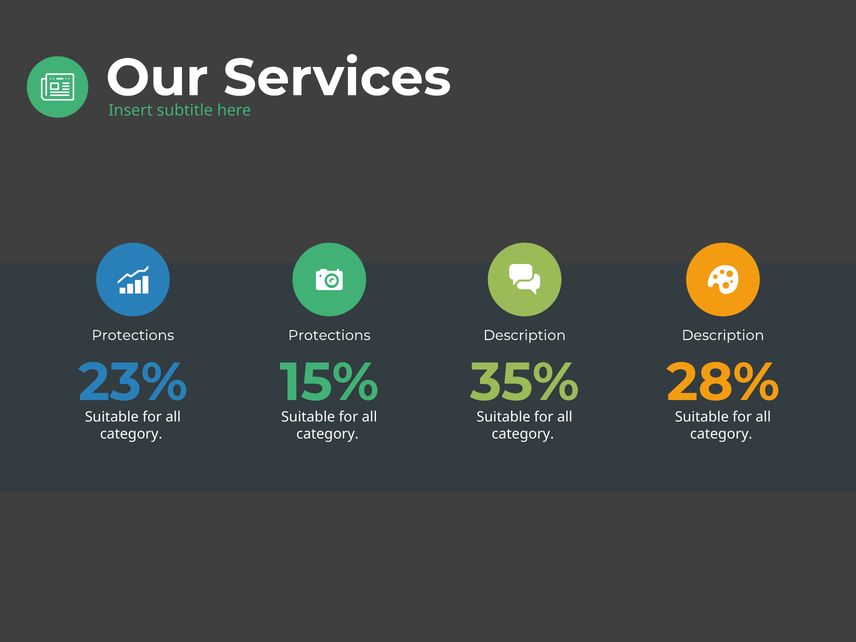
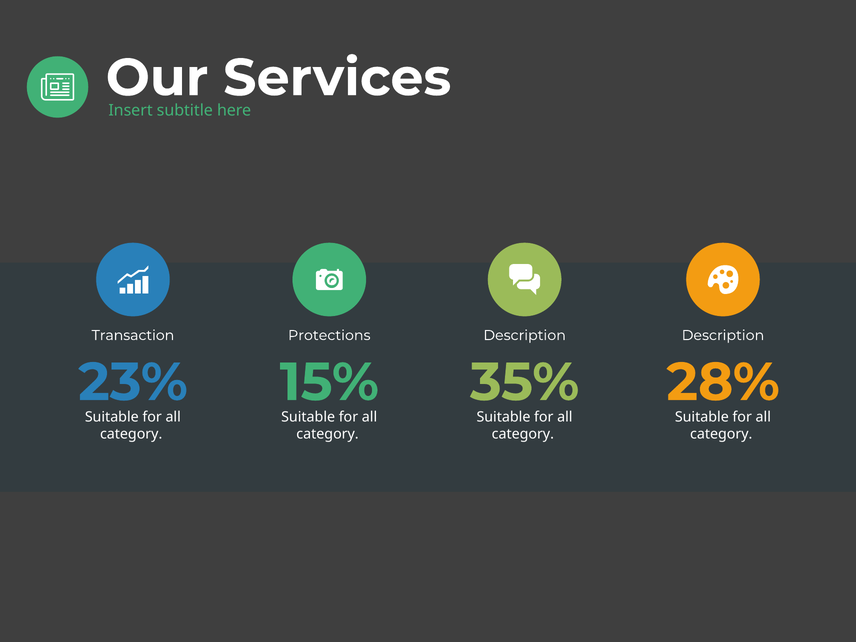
Protections at (133, 335): Protections -> Transaction
